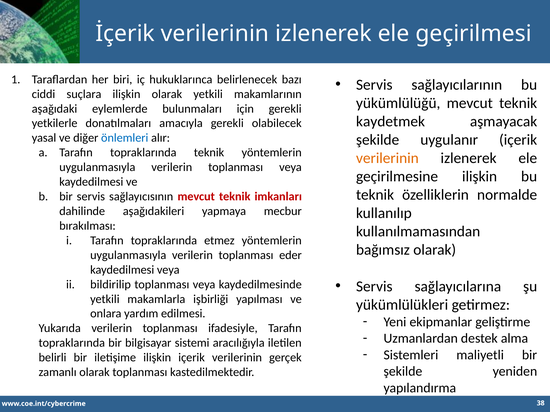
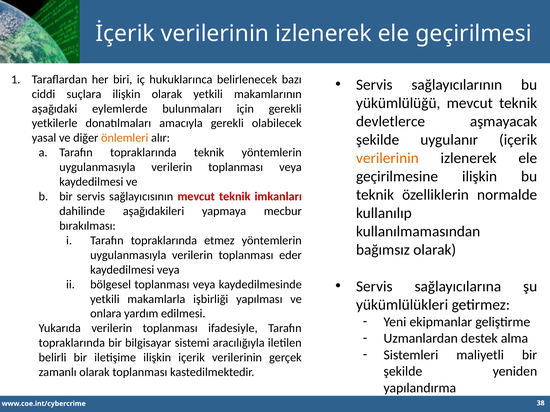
kaydetmek: kaydetmek -> devletlerce
önlemleri colour: blue -> orange
bildirilip: bildirilip -> bölgesel
